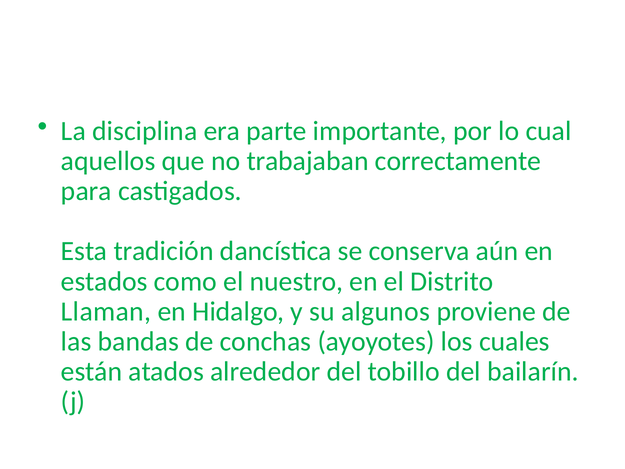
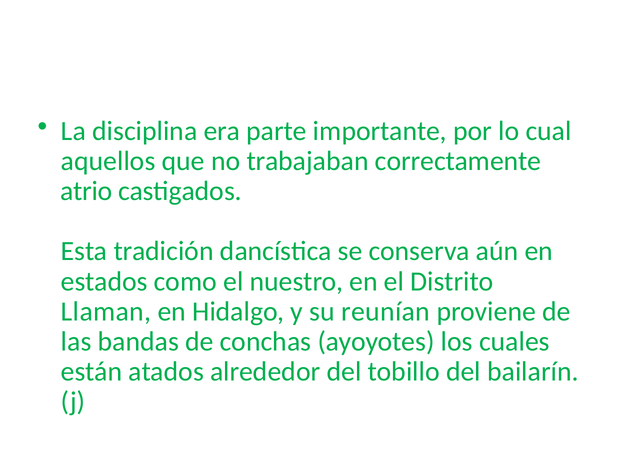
para: para -> atrio
algunos: algunos -> reunían
